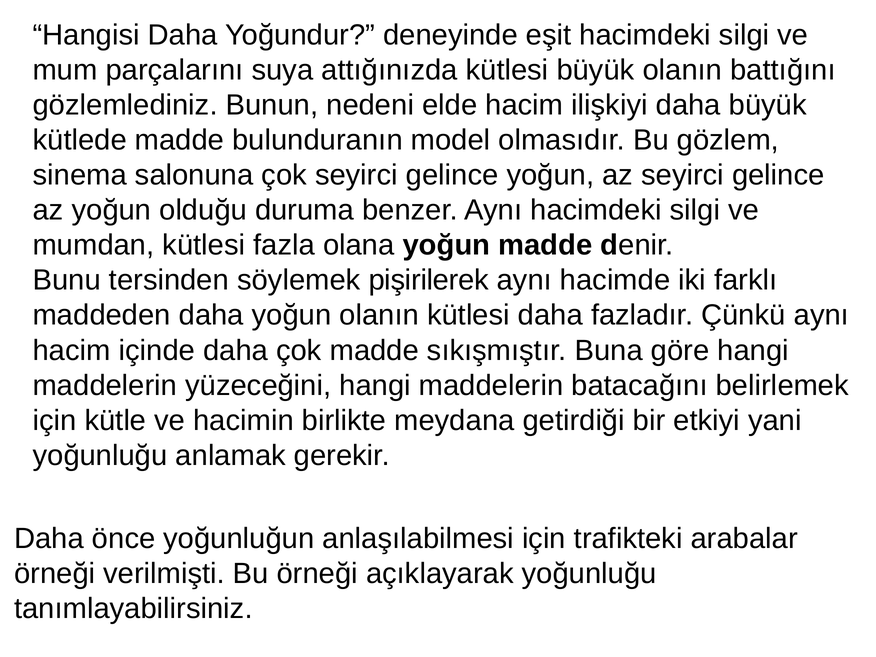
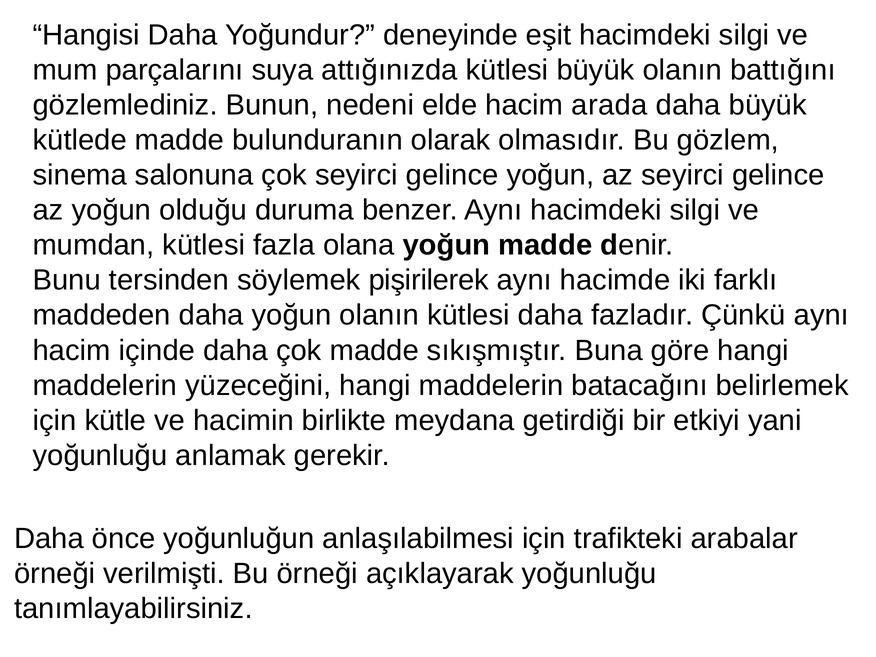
ilişkiyi: ilişkiyi -> arada
model: model -> olarak
